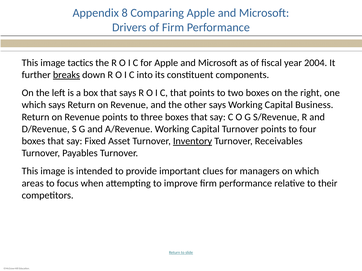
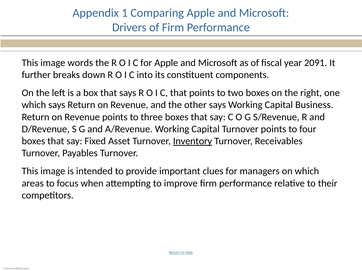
8: 8 -> 1
tactics: tactics -> words
2004: 2004 -> 2091
breaks underline: present -> none
